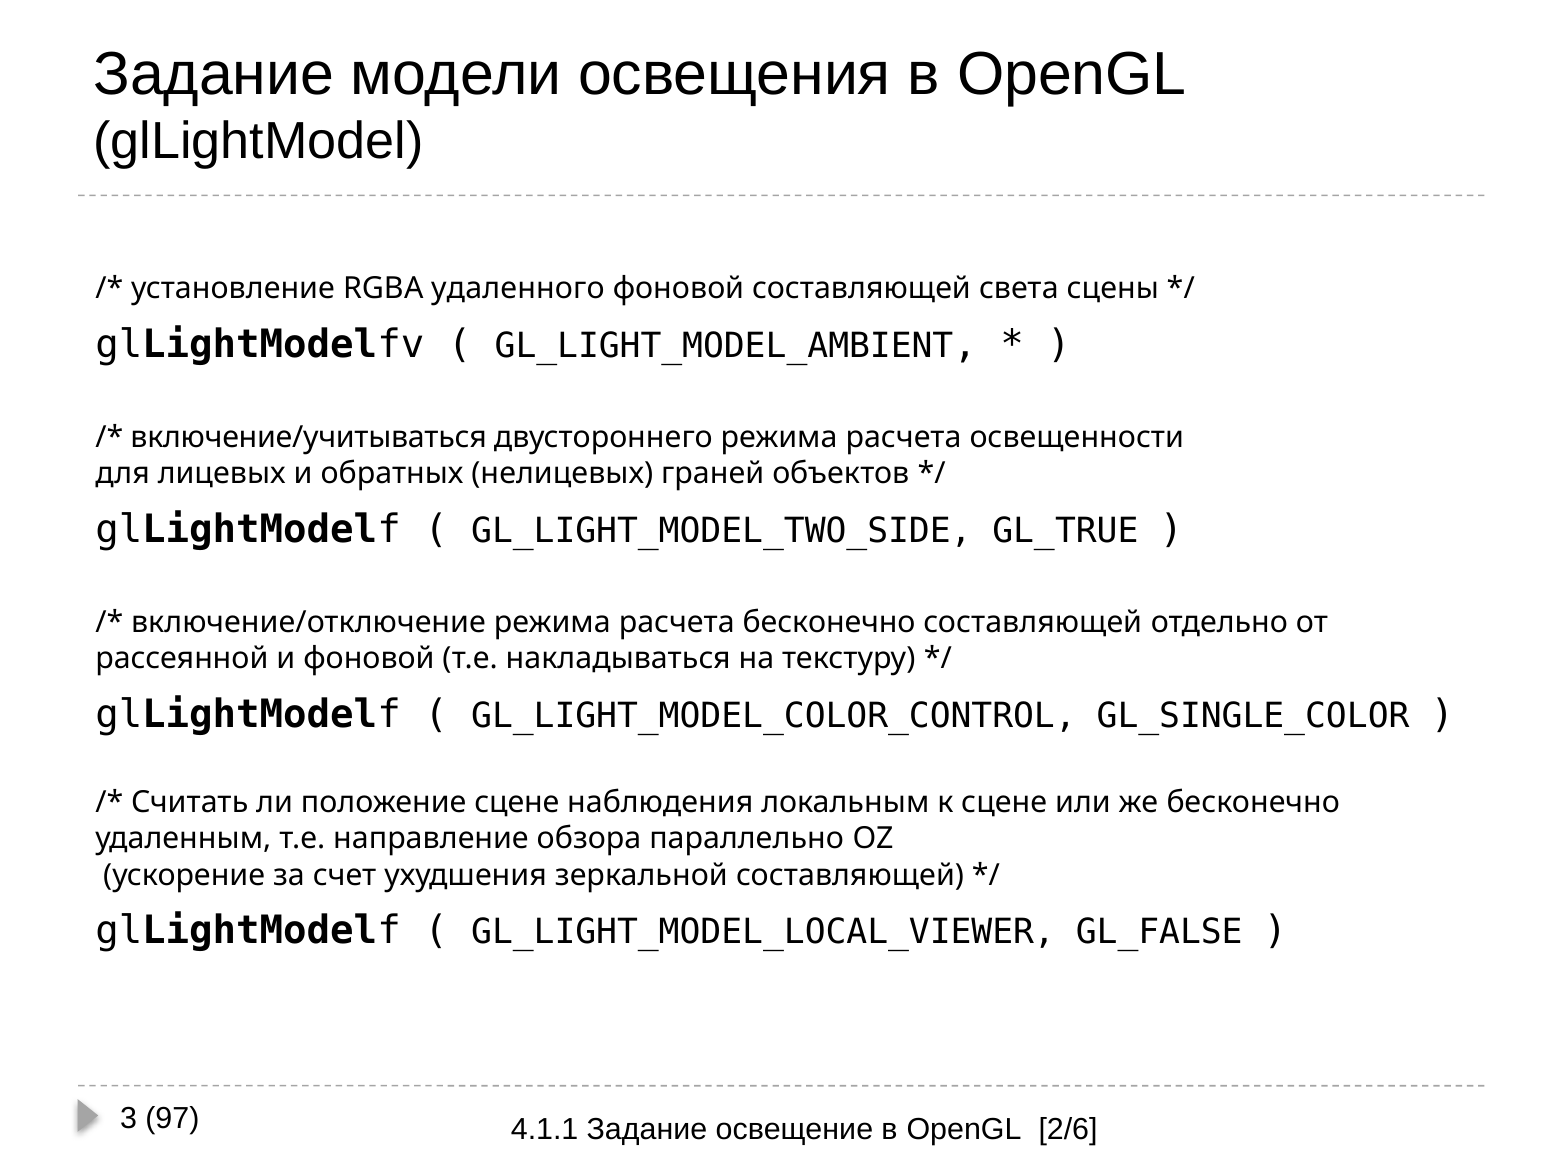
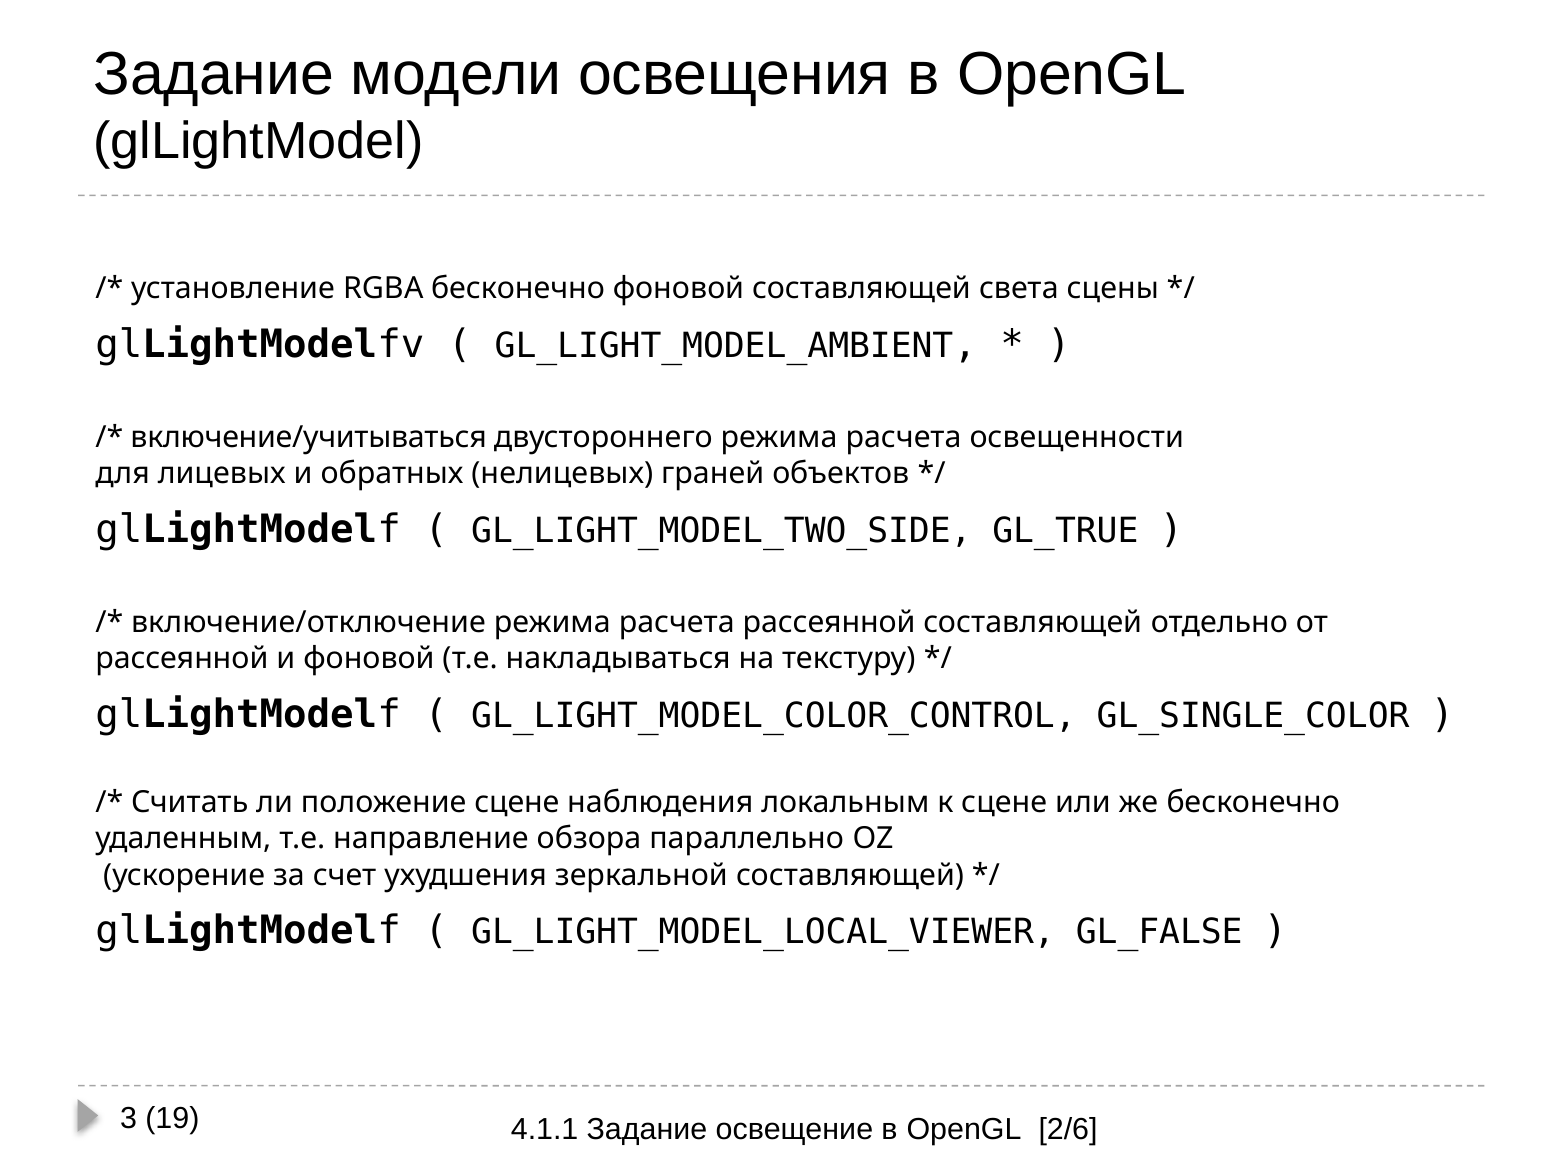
RGBA удаленного: удаленного -> бесконечно
расчета бесконечно: бесконечно -> рассеянной
97: 97 -> 19
